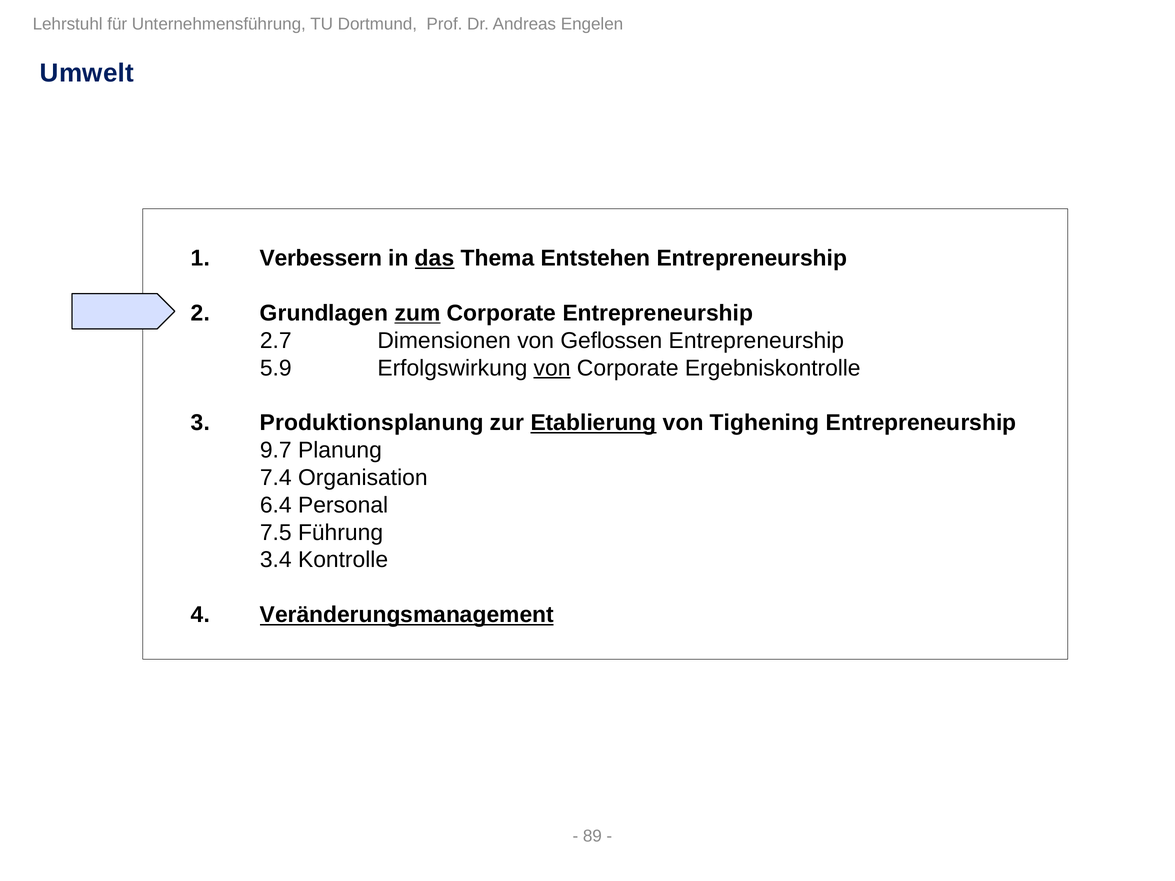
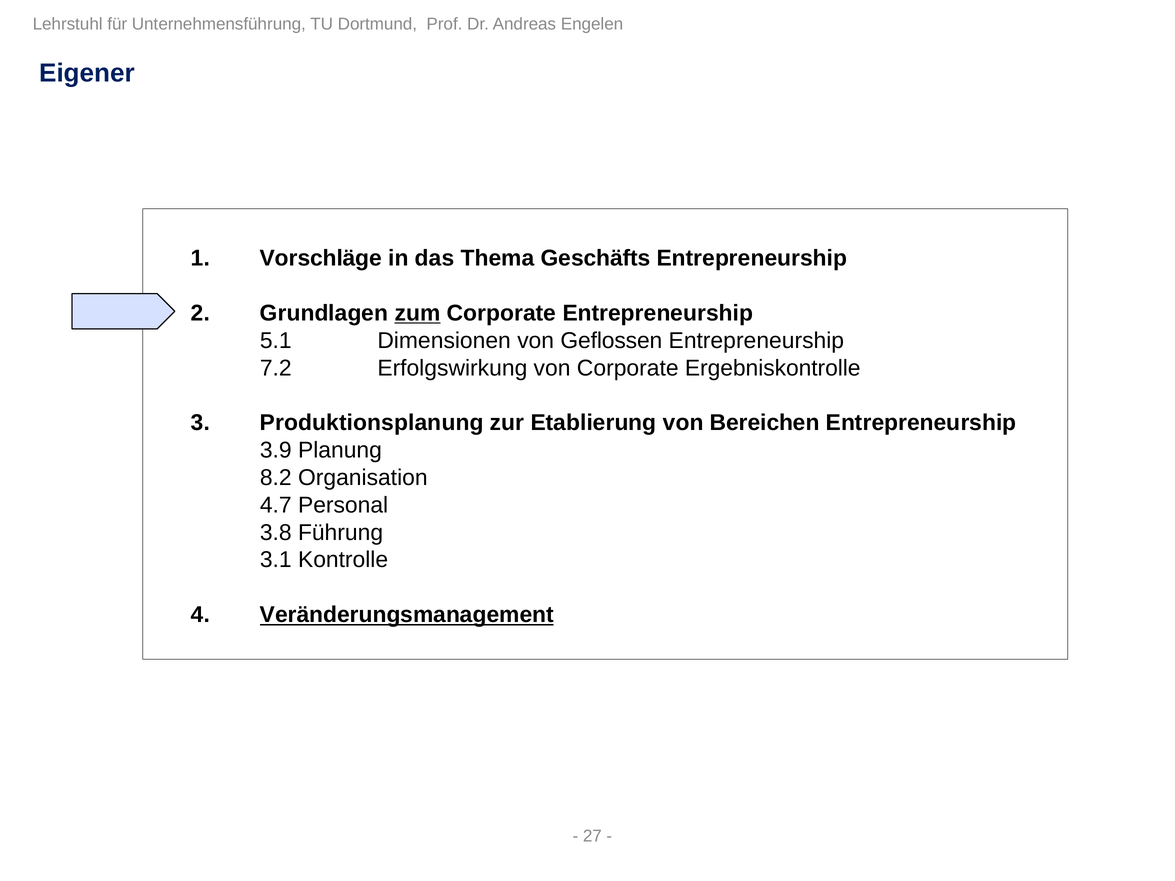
Umwelt: Umwelt -> Eigener
Verbessern: Verbessern -> Vorschläge
das underline: present -> none
Entstehen: Entstehen -> Geschäfts
2.7: 2.7 -> 5.1
5.9: 5.9 -> 7.2
von at (552, 368) underline: present -> none
Etablierung underline: present -> none
Tighening: Tighening -> Bereichen
9.7: 9.7 -> 3.9
7.4: 7.4 -> 8.2
6.4: 6.4 -> 4.7
7.5: 7.5 -> 3.8
3.4: 3.4 -> 3.1
89: 89 -> 27
